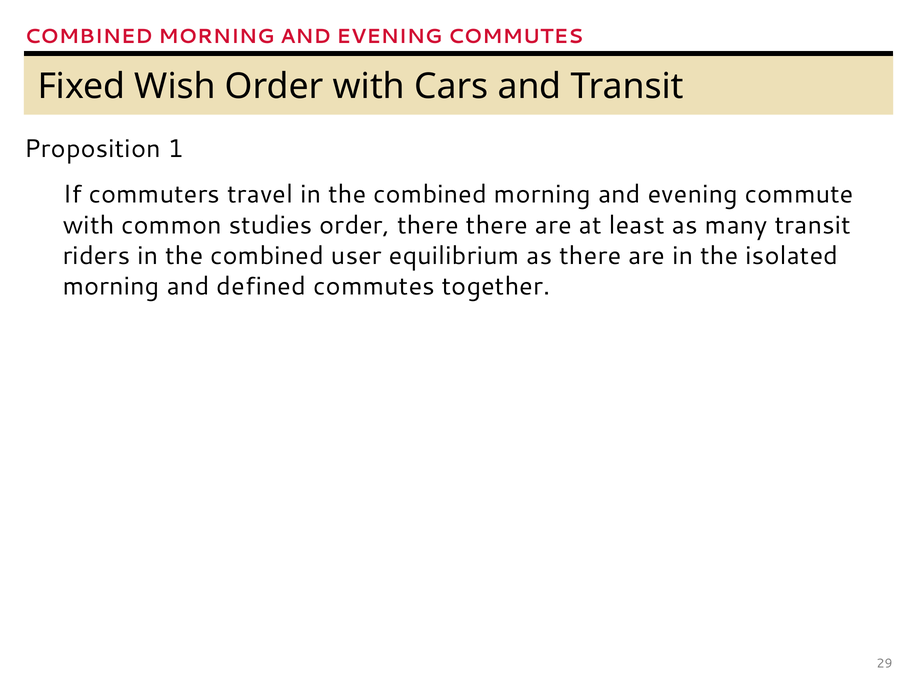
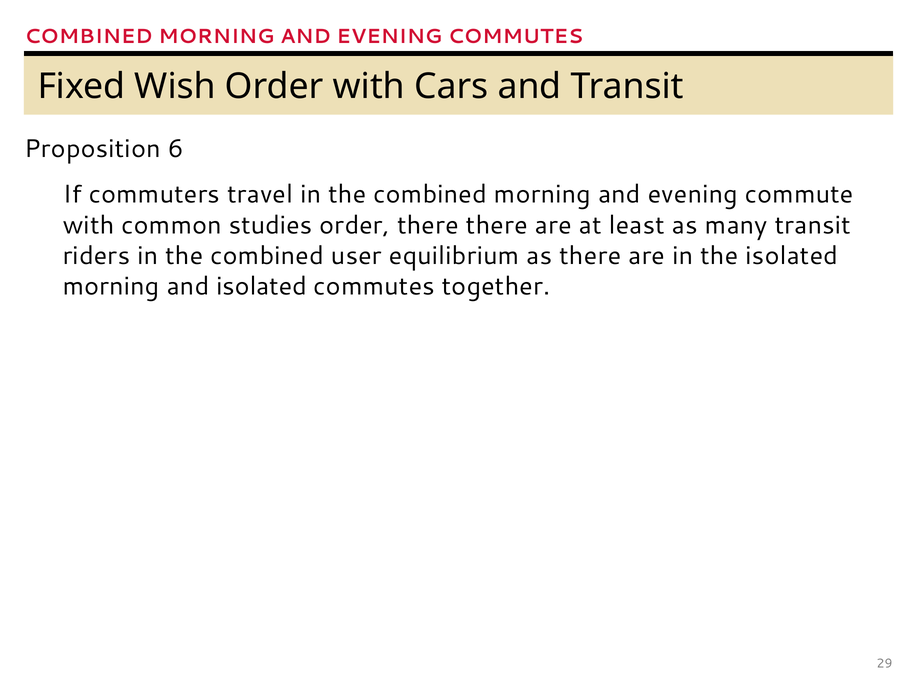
1: 1 -> 6
and defined: defined -> isolated
